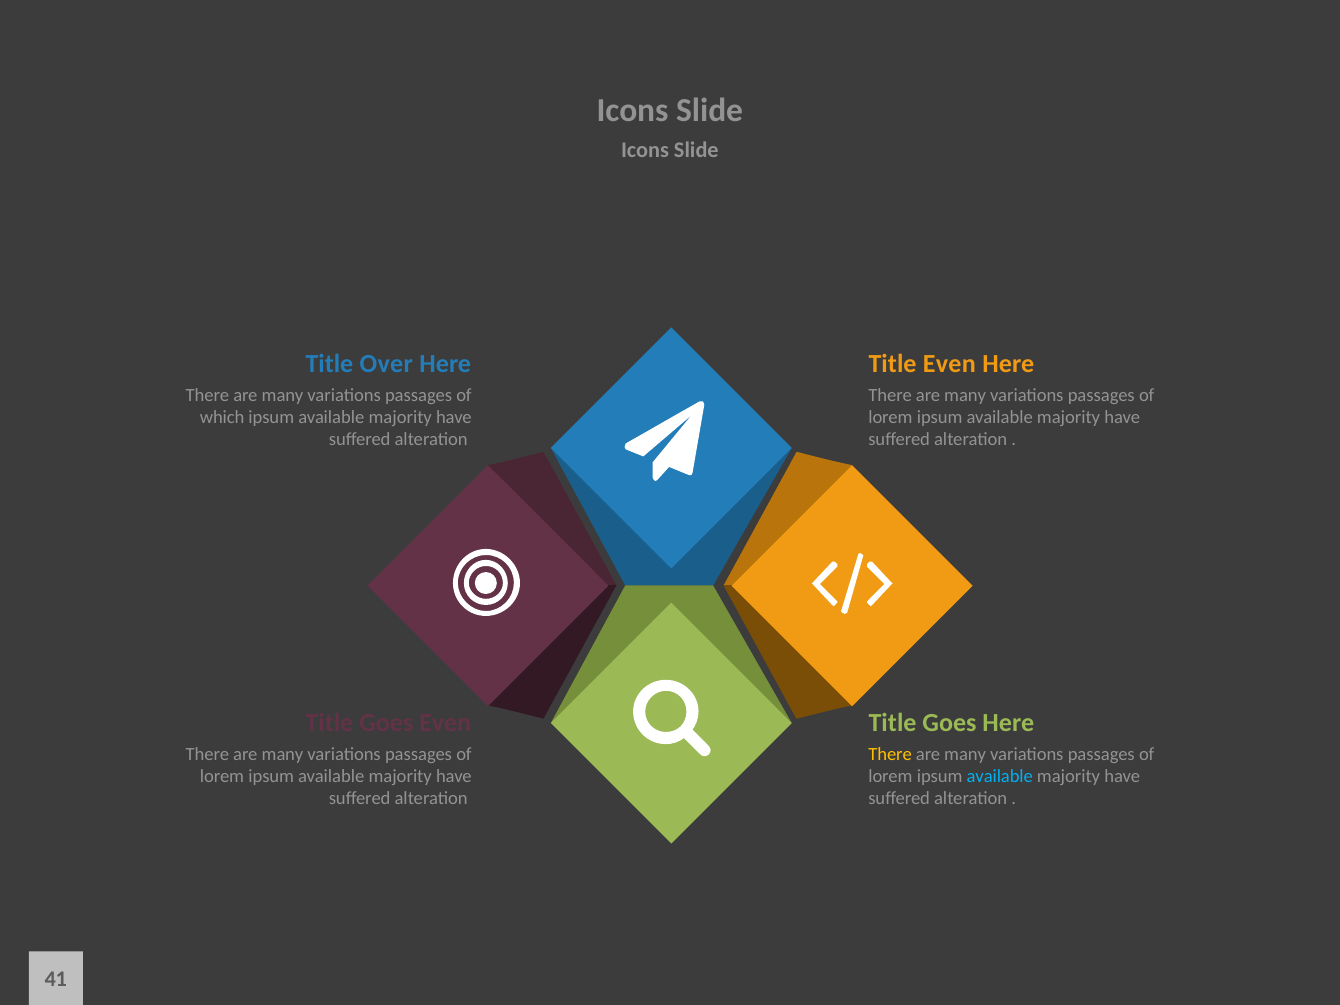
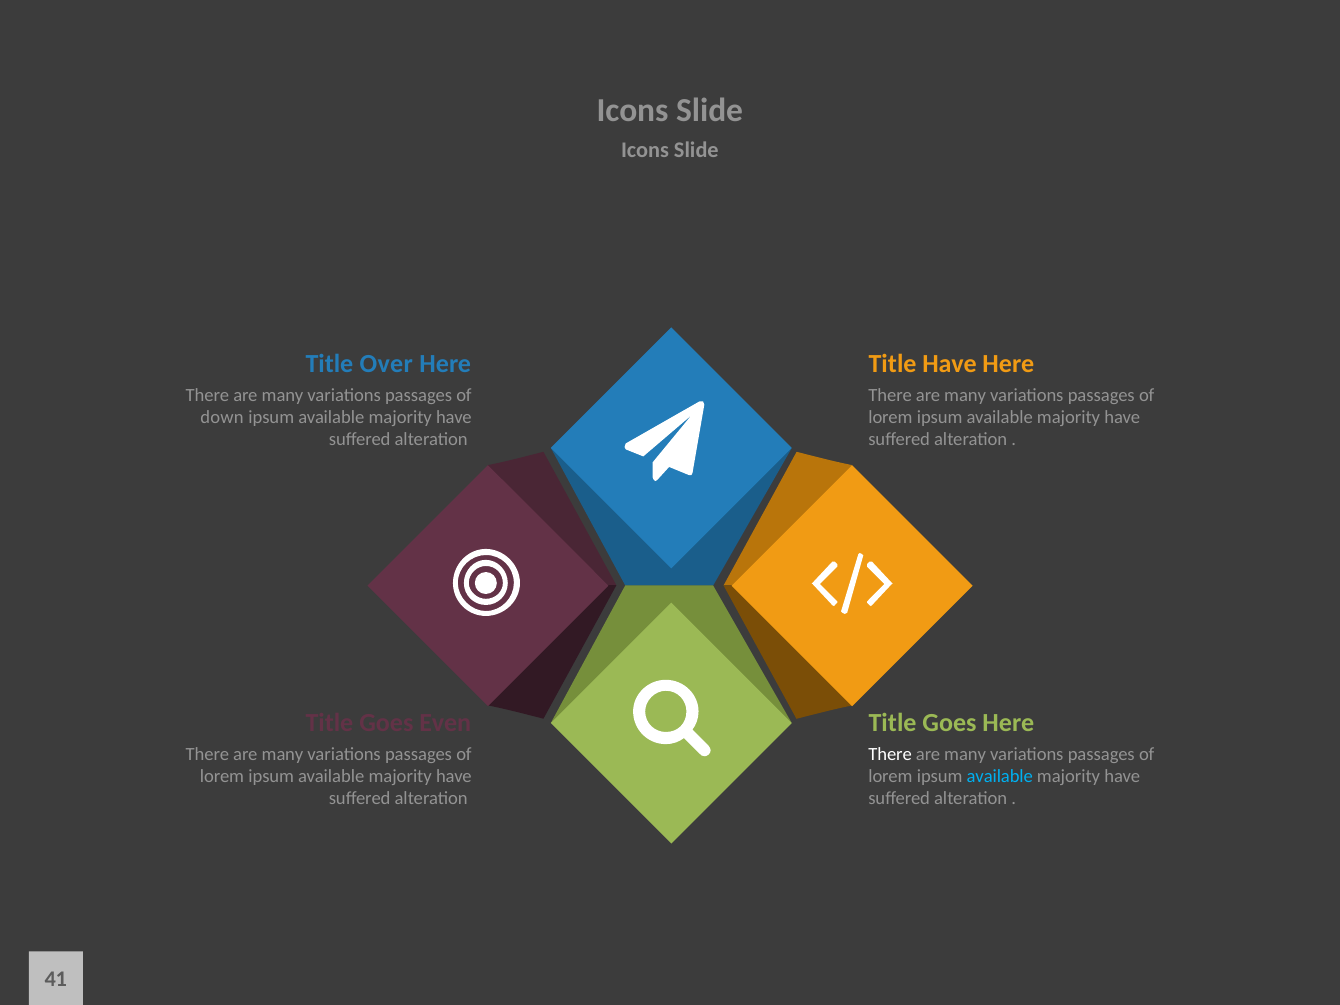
Title Even: Even -> Have
which: which -> down
There at (890, 754) colour: yellow -> white
